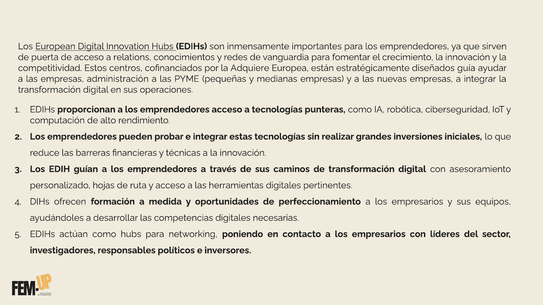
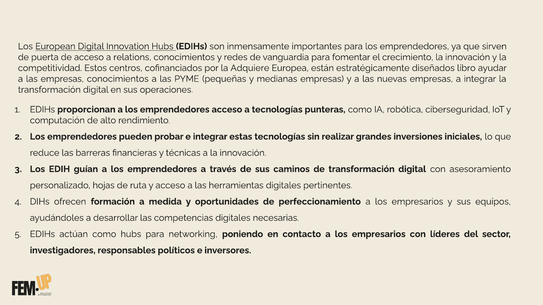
guía: guía -> libro
empresas administración: administración -> conocimientos
